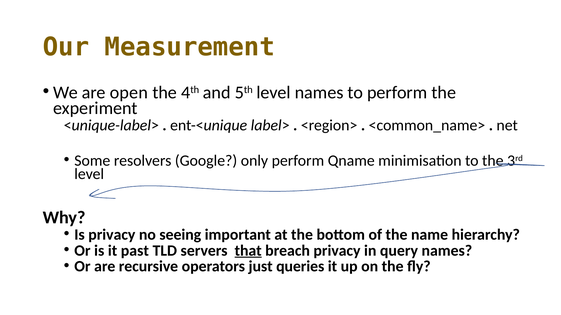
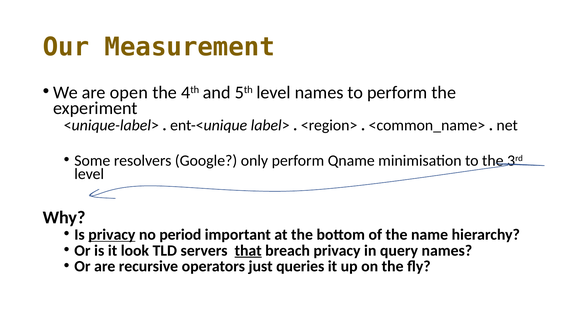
privacy at (112, 235) underline: none -> present
seeing: seeing -> period
past: past -> look
